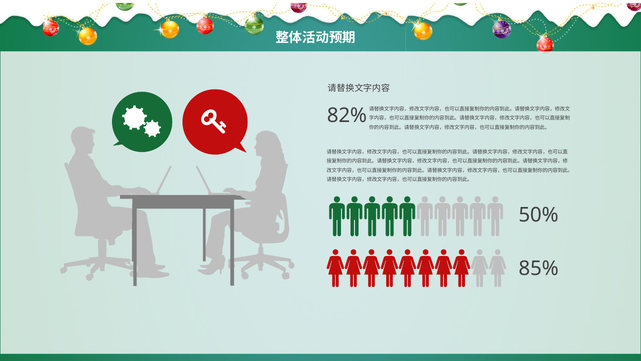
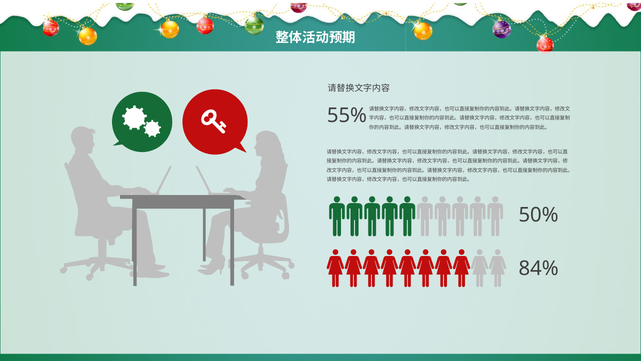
82%: 82% -> 55%
85%: 85% -> 84%
